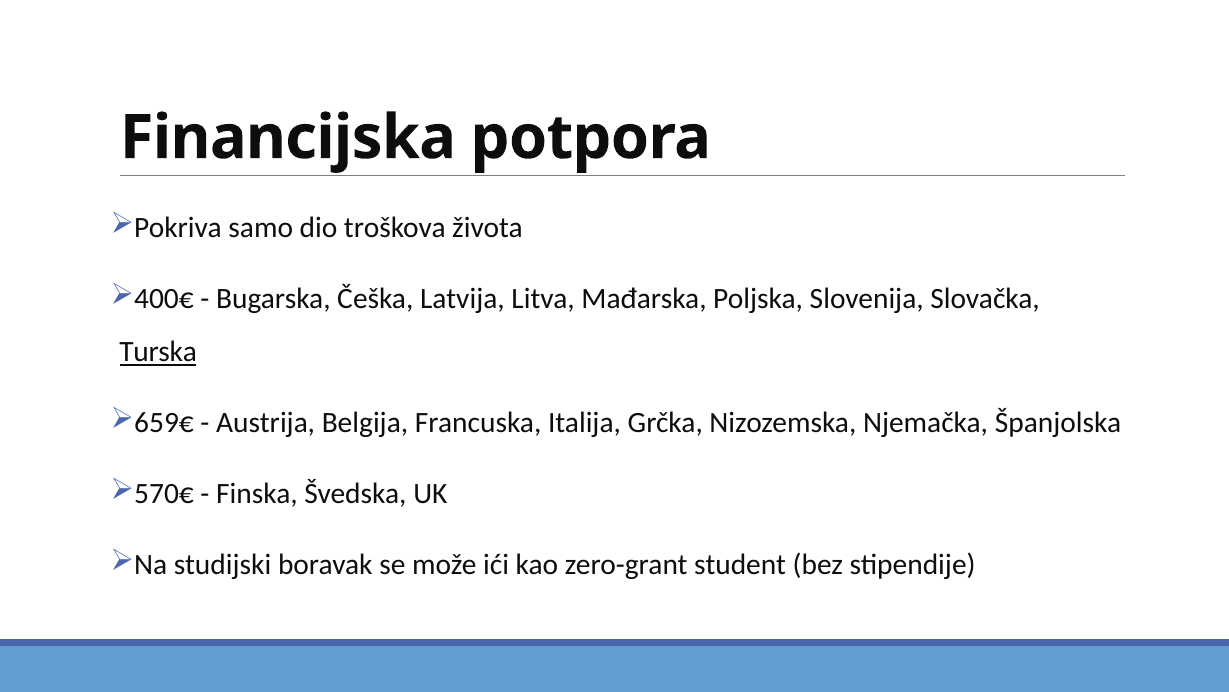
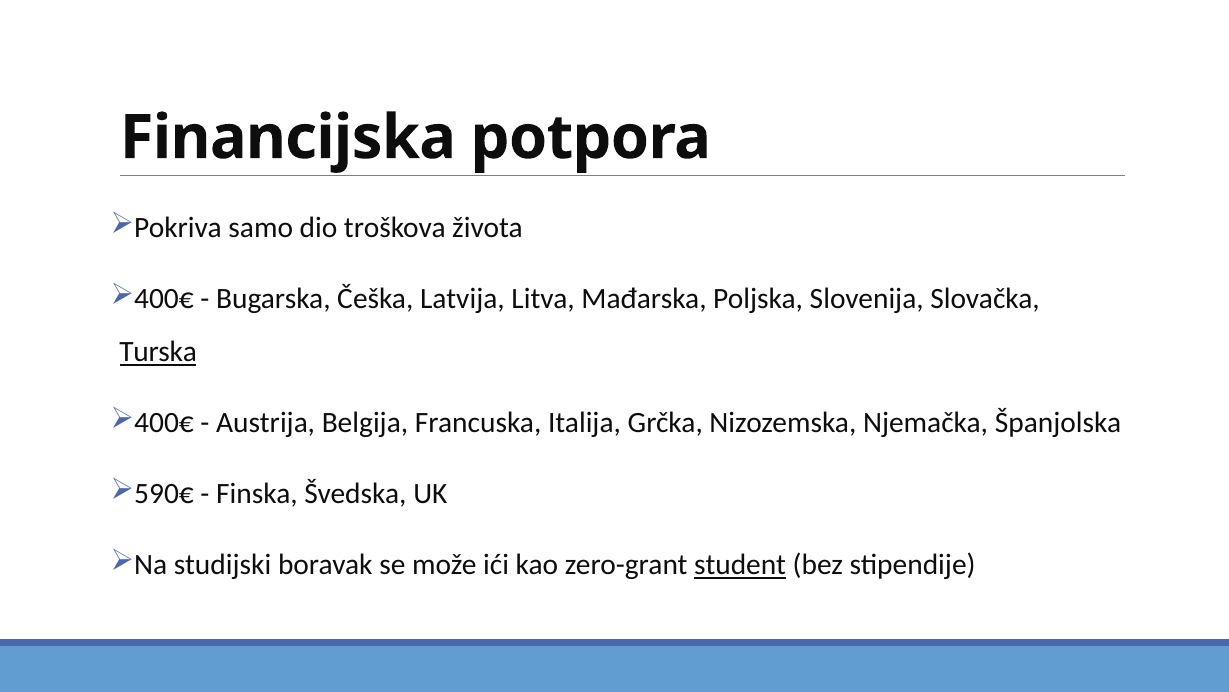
659€ at (164, 423): 659€ -> 400€
570€: 570€ -> 590€
student underline: none -> present
